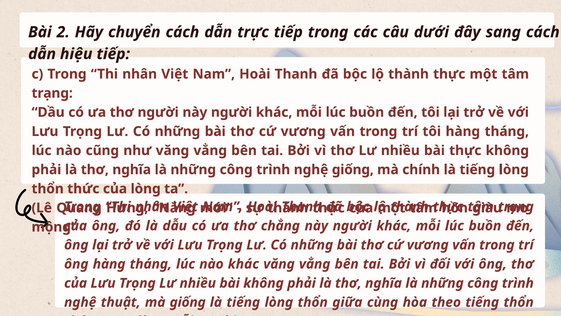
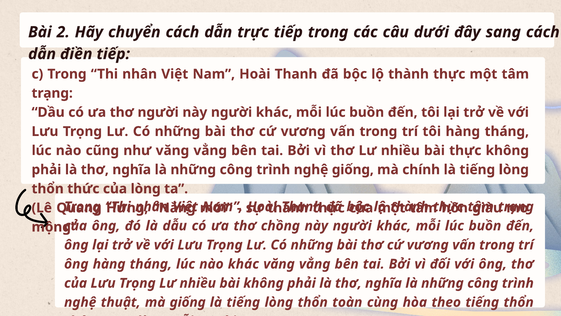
hiệu: hiệu -> điền
chẳng: chẳng -> chồng
giữa: giữa -> toàn
